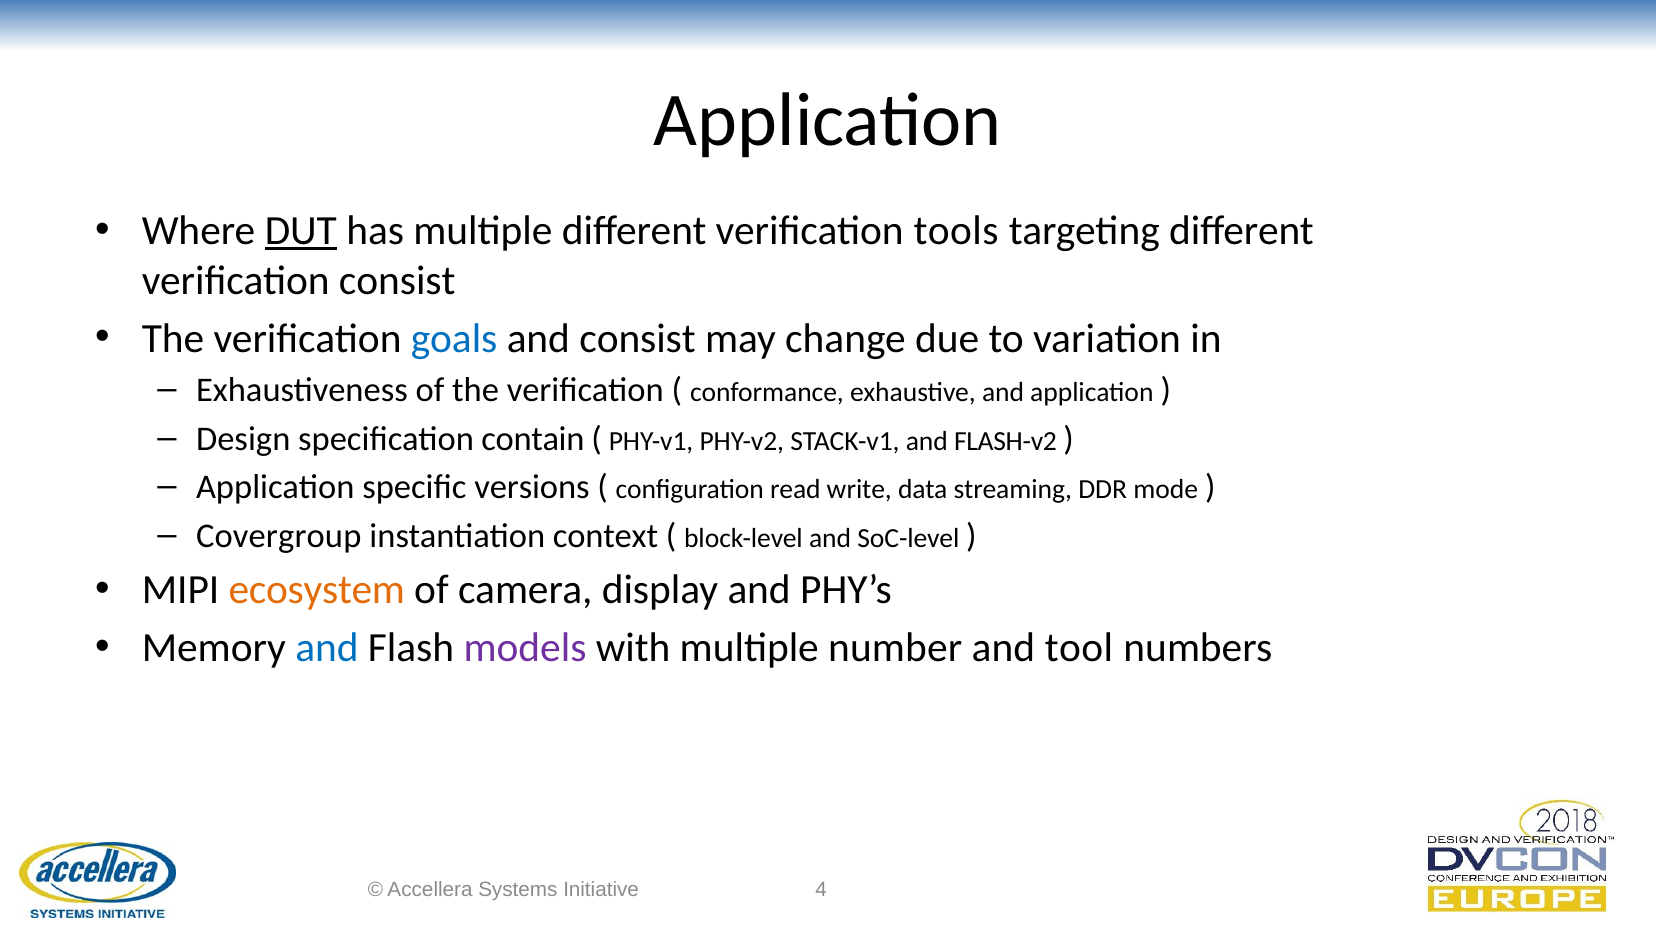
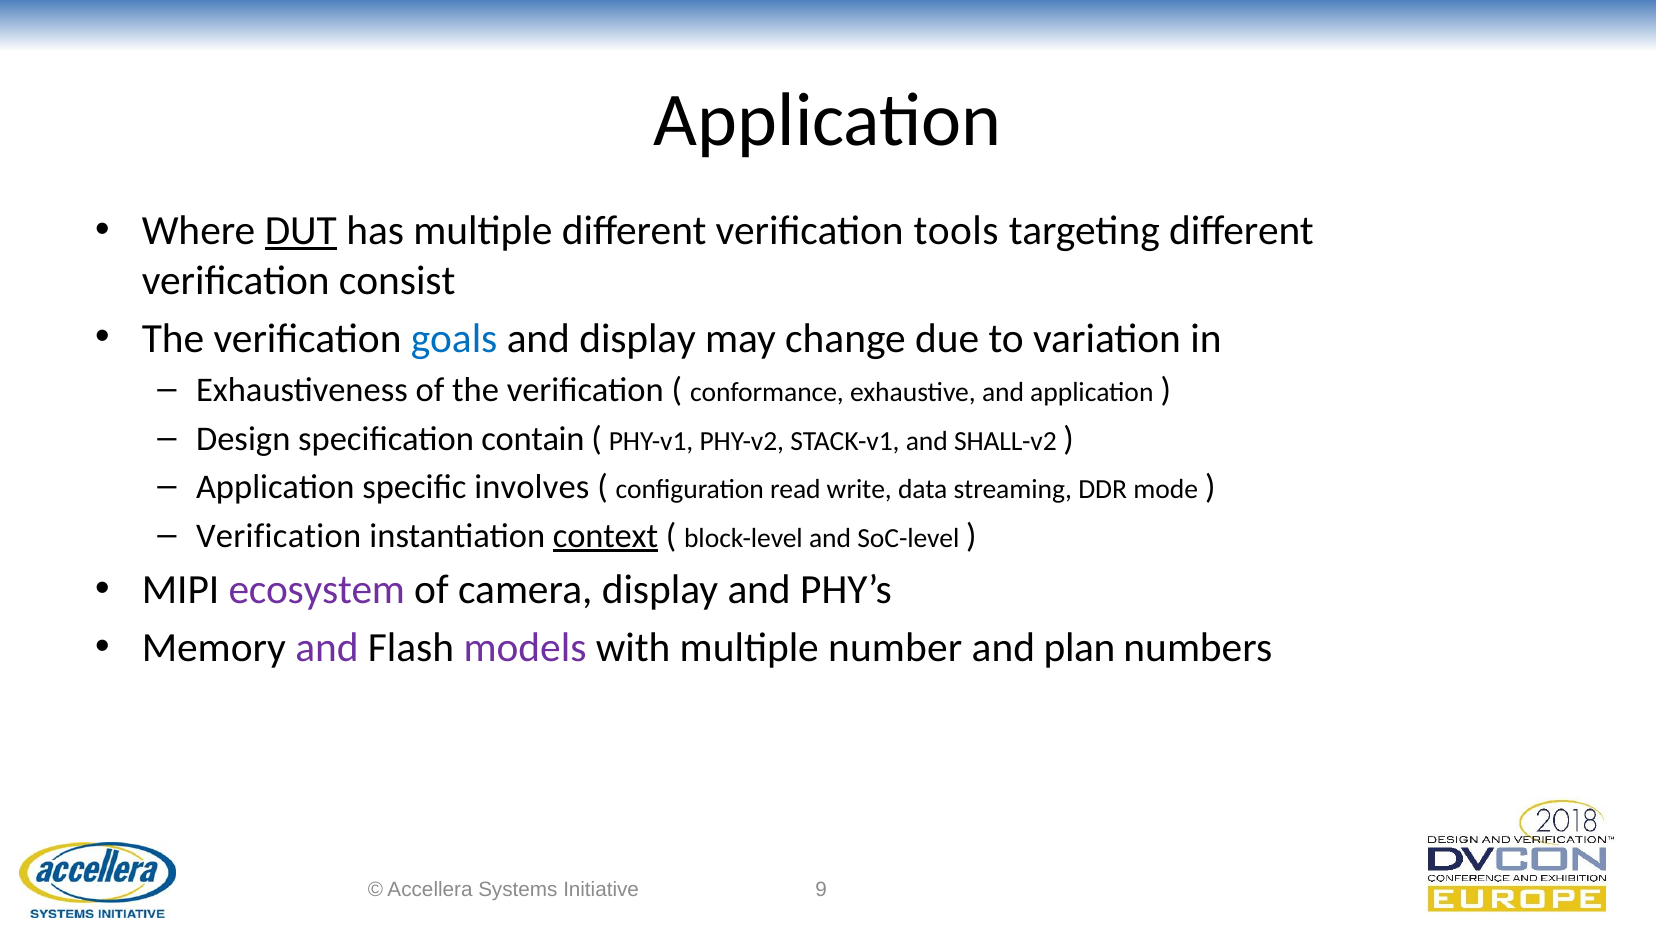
and consist: consist -> display
FLASH-v2: FLASH-v2 -> SHALL-v2
versions: versions -> involves
Covergroup at (279, 535): Covergroup -> Verification
context underline: none -> present
ecosystem colour: orange -> purple
and at (327, 648) colour: blue -> purple
tool: tool -> plan
4: 4 -> 9
